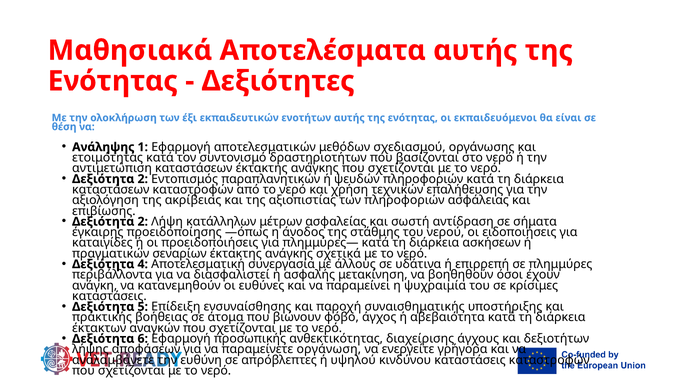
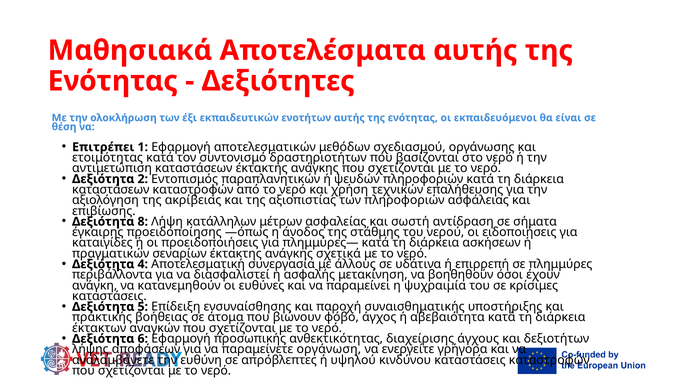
Ανάληψης: Ανάληψης -> Επιτρέπει
2 at (143, 221): 2 -> 8
